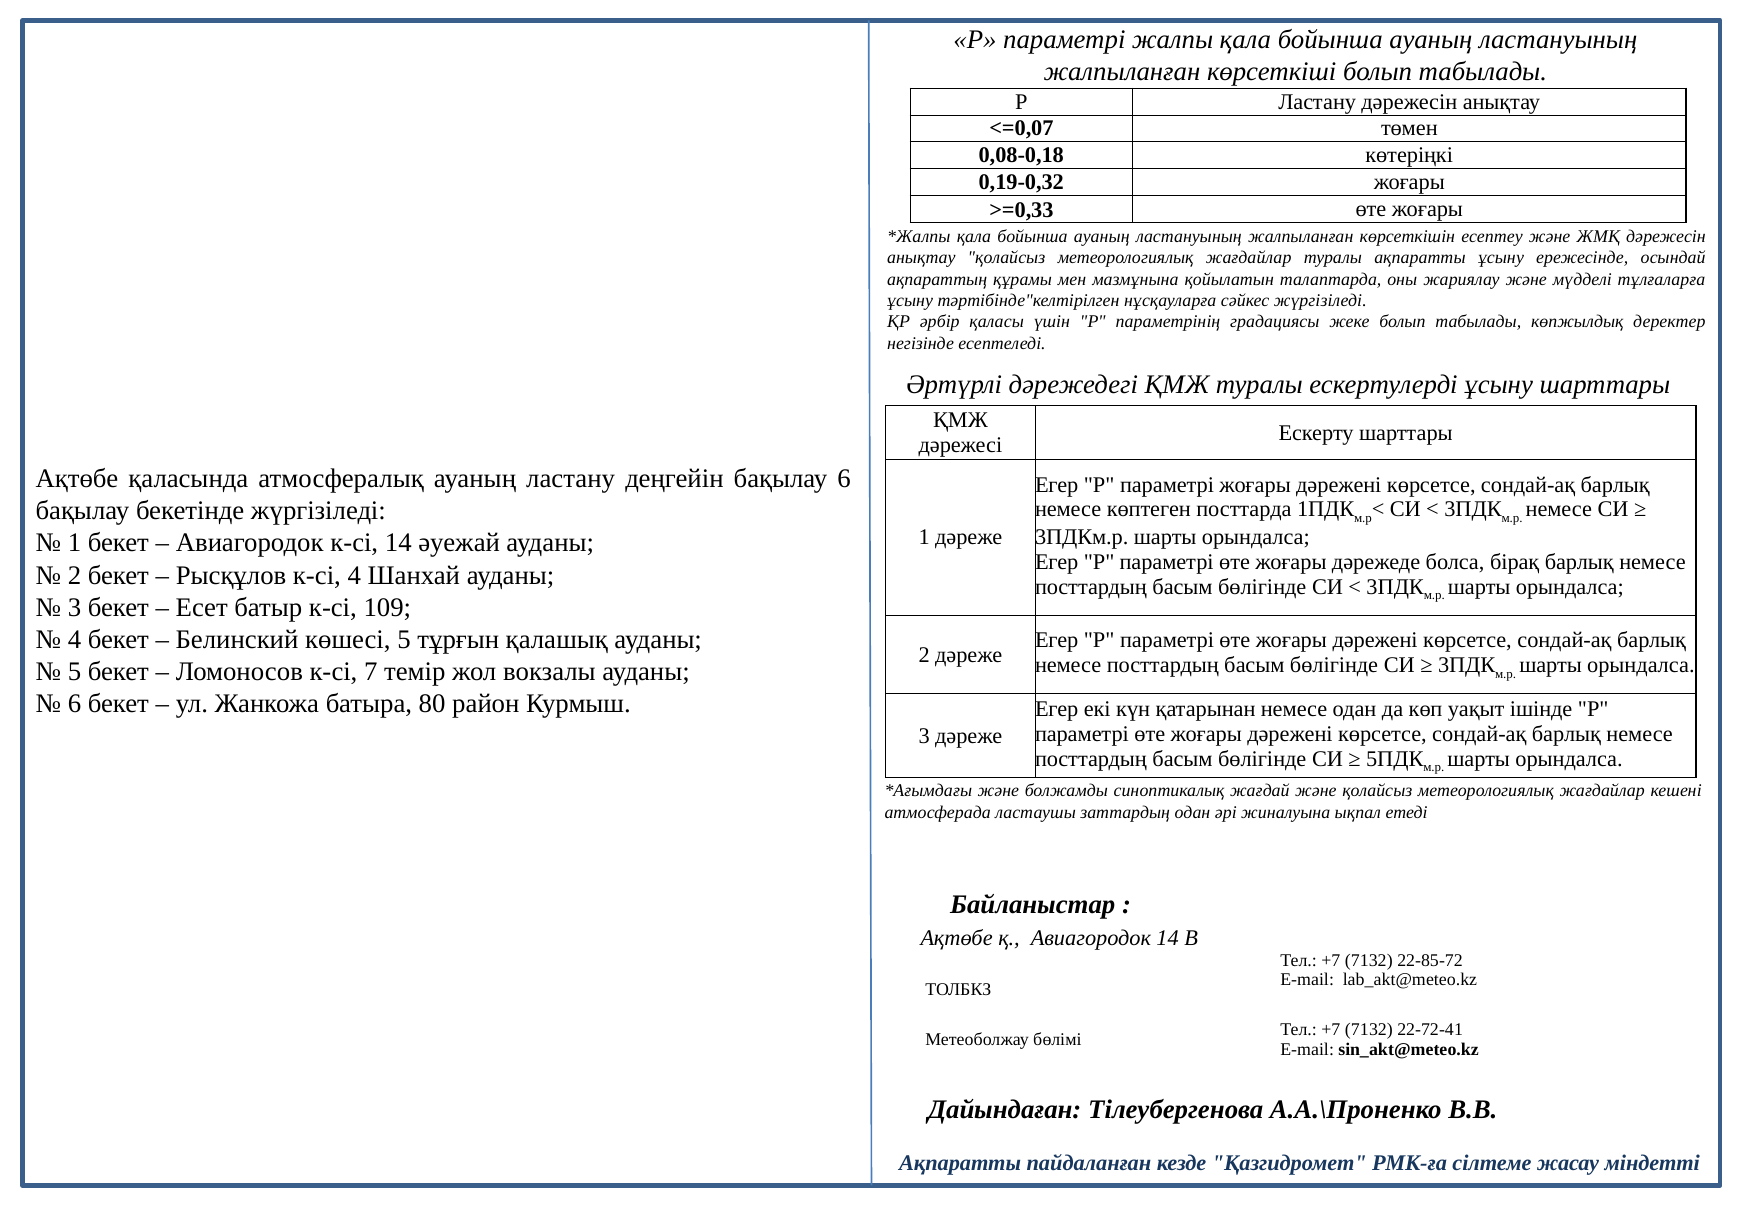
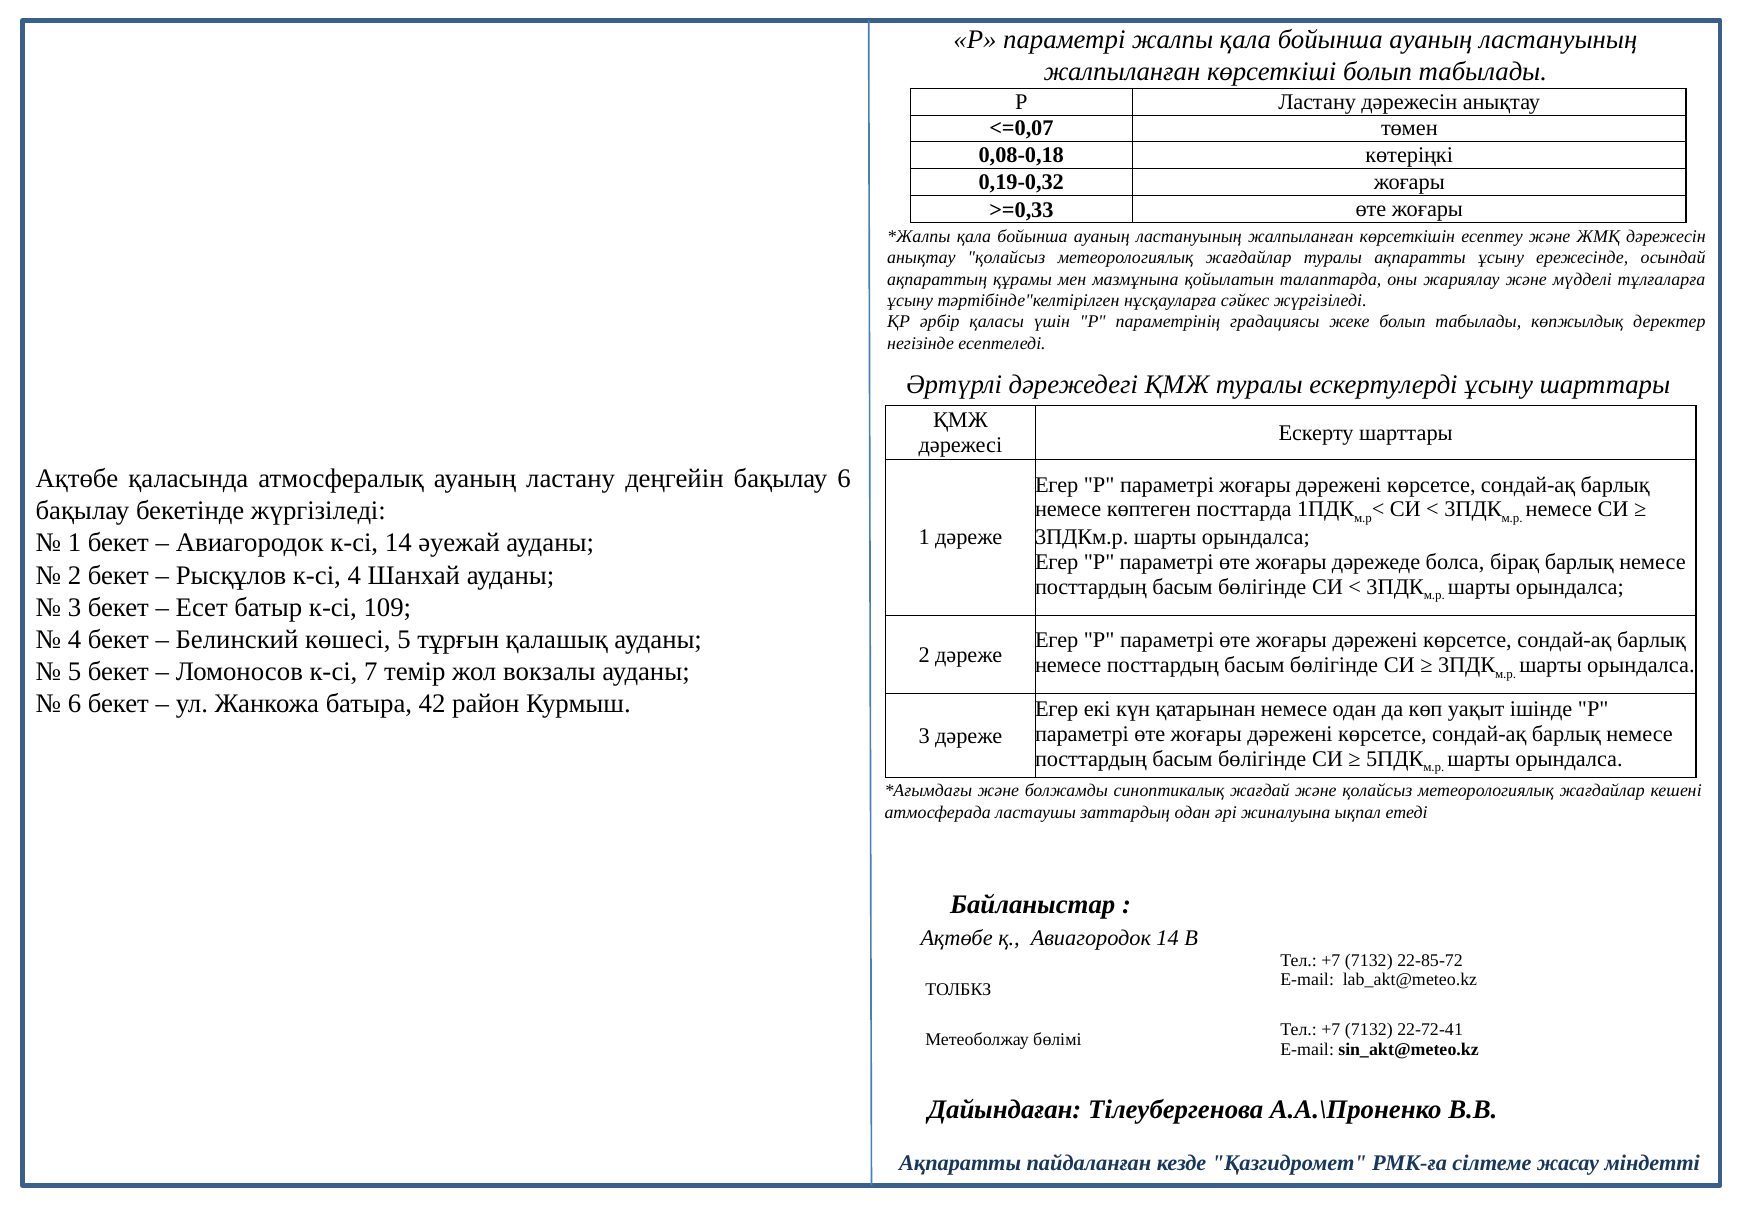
80: 80 -> 42
